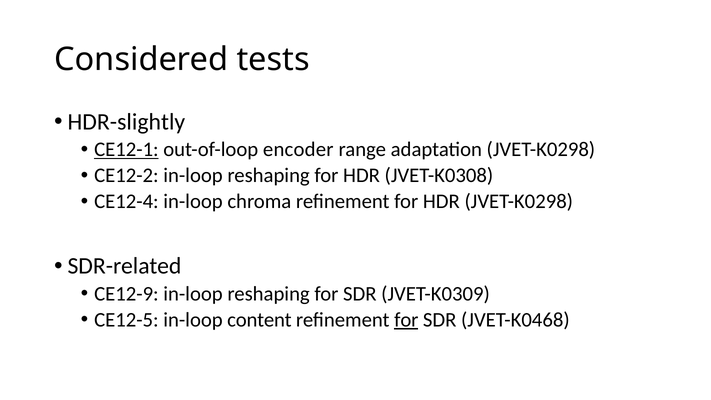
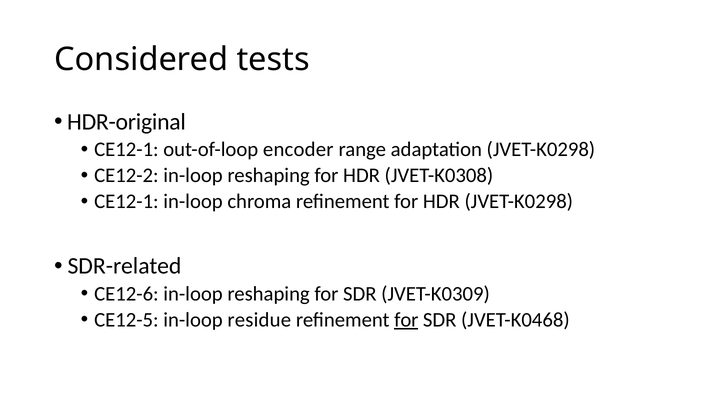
HDR-slightly: HDR-slightly -> HDR-original
CE12-1 at (126, 149) underline: present -> none
CE12-4 at (126, 202): CE12-4 -> CE12-1
CE12-9: CE12-9 -> CE12-6
content: content -> residue
